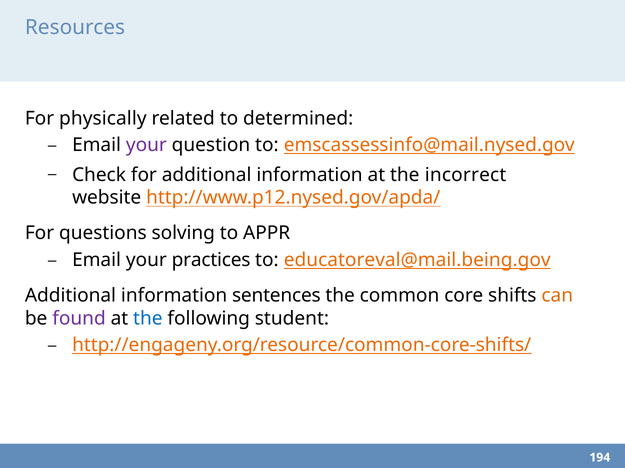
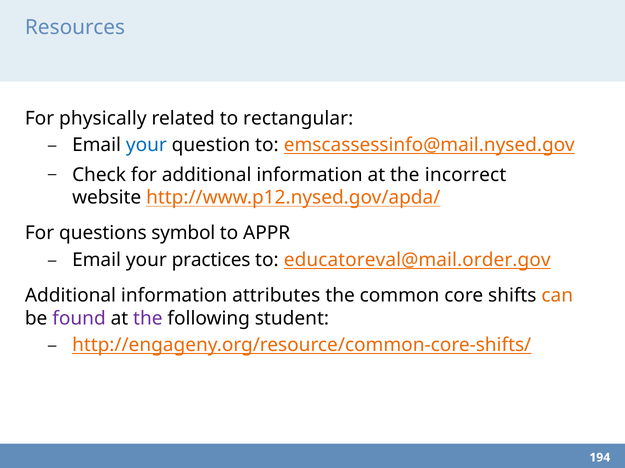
determined: determined -> rectangular
your at (146, 145) colour: purple -> blue
solving: solving -> symbol
educatoreval@mail.being.gov: educatoreval@mail.being.gov -> educatoreval@mail.order.gov
sentences: sentences -> attributes
the at (148, 319) colour: blue -> purple
